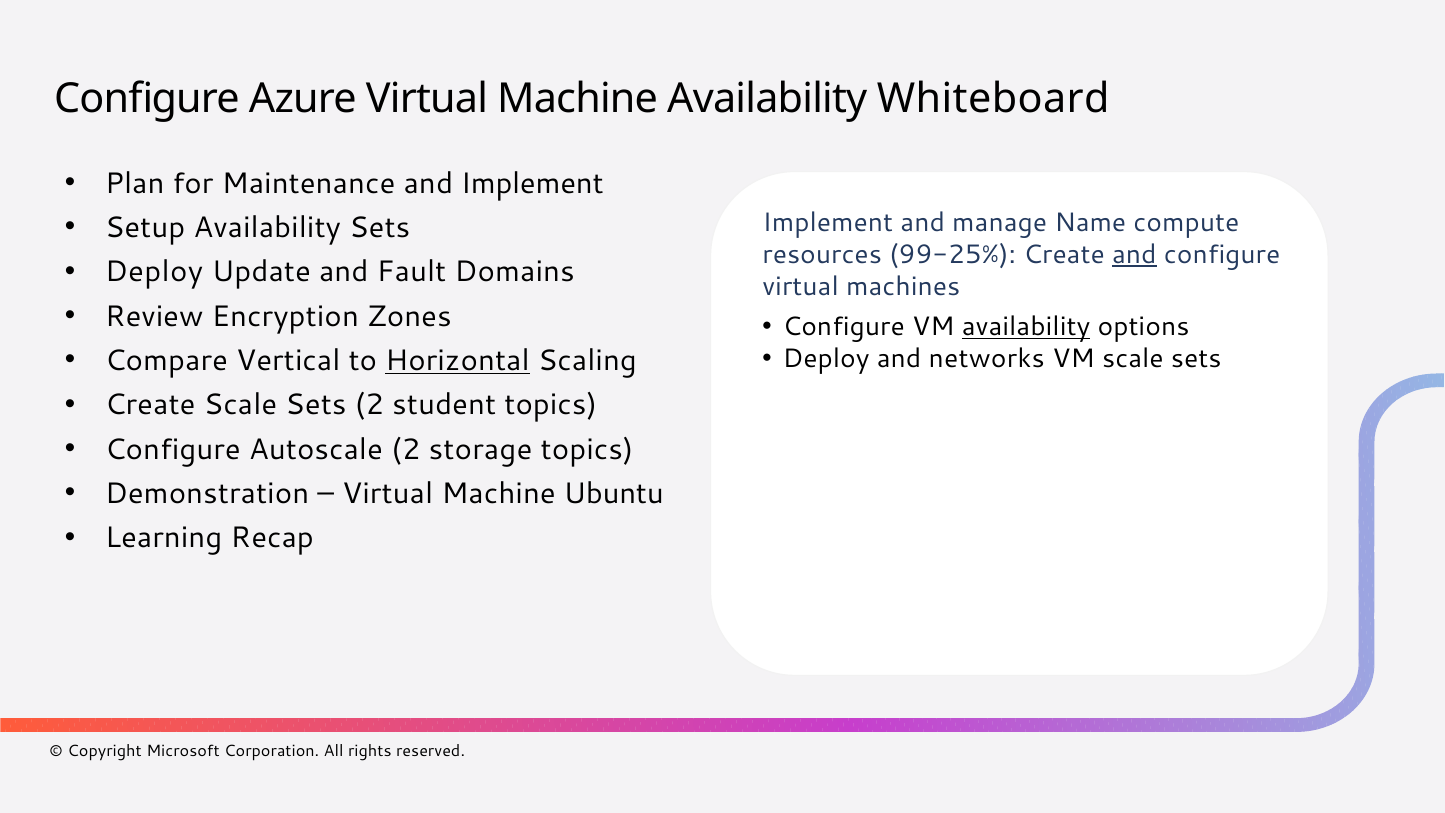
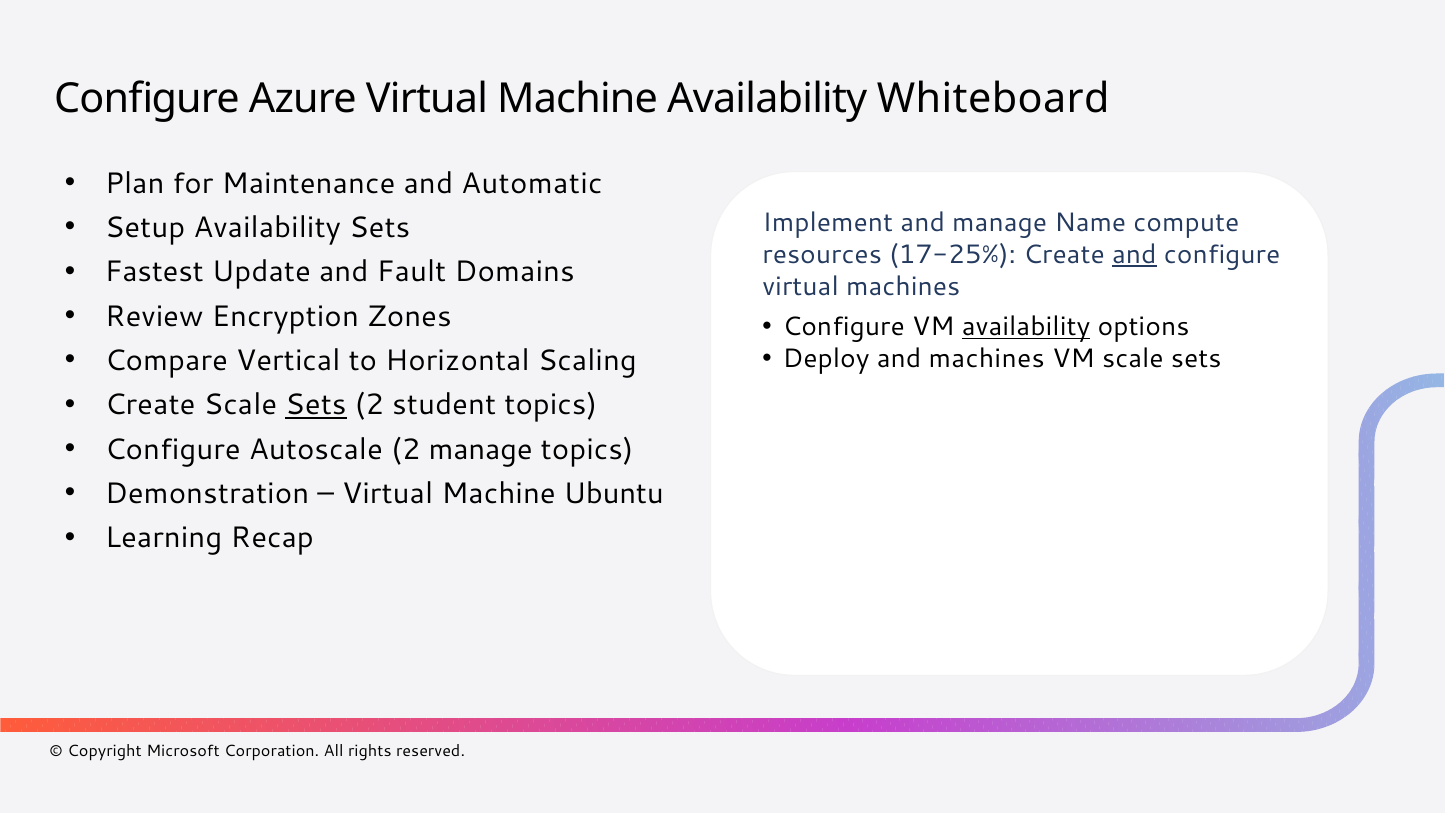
and Implement: Implement -> Automatic
99-25%: 99-25% -> 17-25%
Deploy at (154, 272): Deploy -> Fastest
and networks: networks -> machines
Horizontal underline: present -> none
Sets at (316, 405) underline: none -> present
2 storage: storage -> manage
